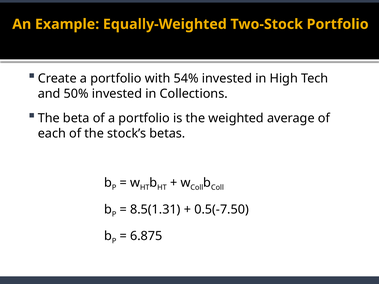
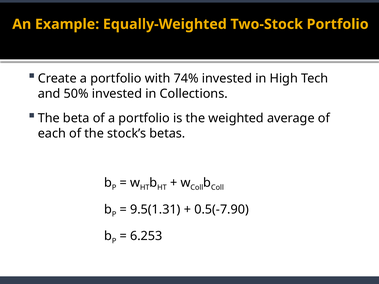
54%: 54% -> 74%
8.5(1.31: 8.5(1.31 -> 9.5(1.31
0.5(-7.50: 0.5(-7.50 -> 0.5(-7.90
6.875: 6.875 -> 6.253
